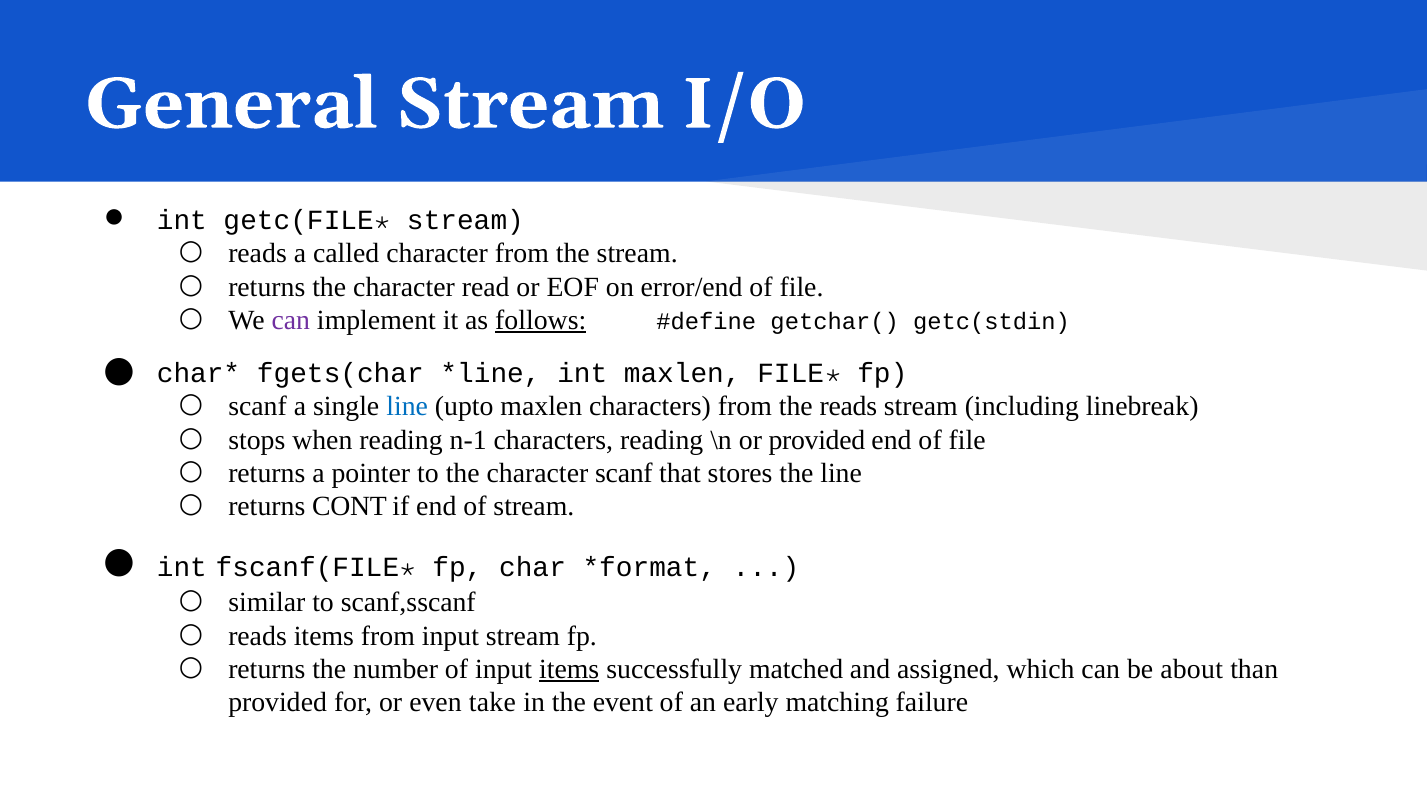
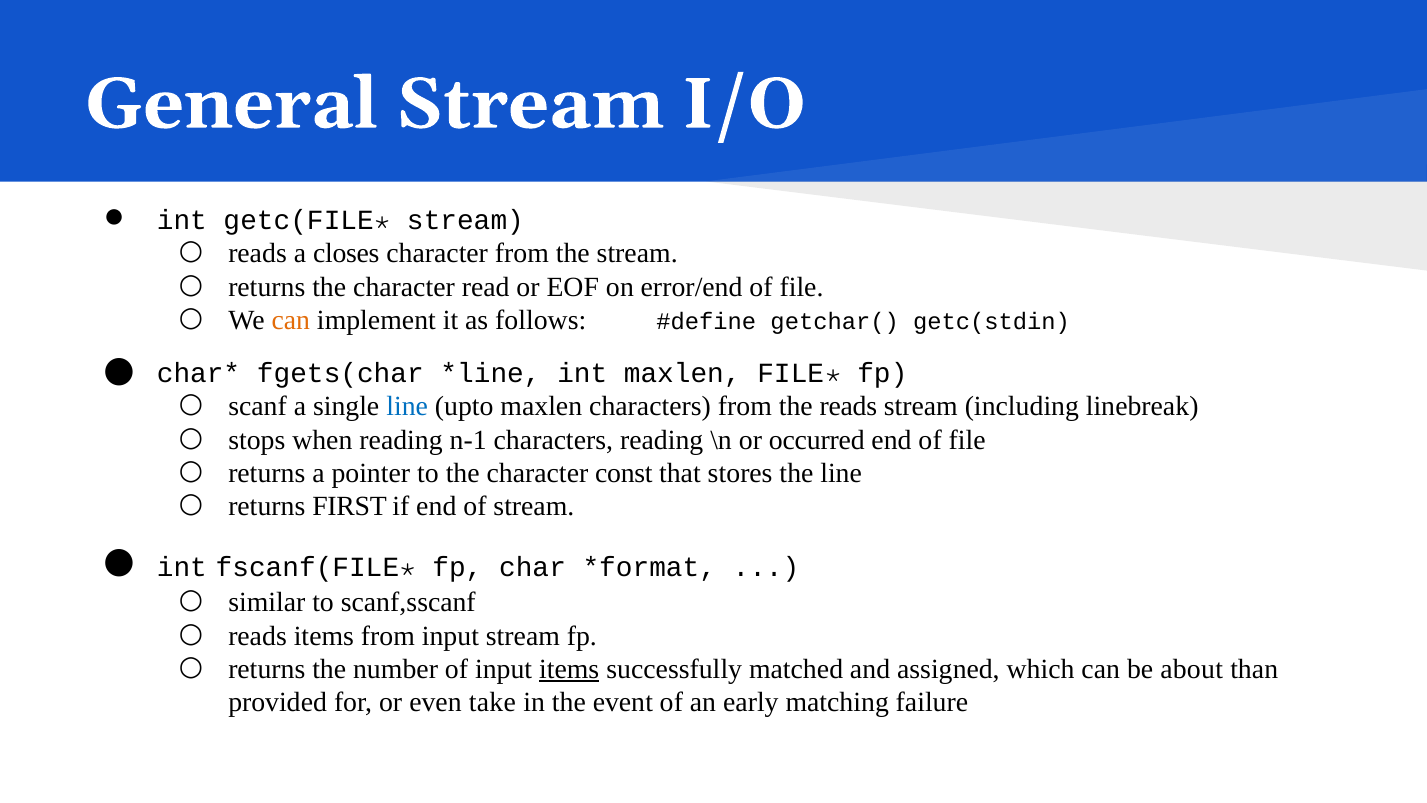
called: called -> closes
can at (291, 320) colour: purple -> orange
follows underline: present -> none
or provided: provided -> occurred
character scanf: scanf -> const
CONT: CONT -> FIRST
